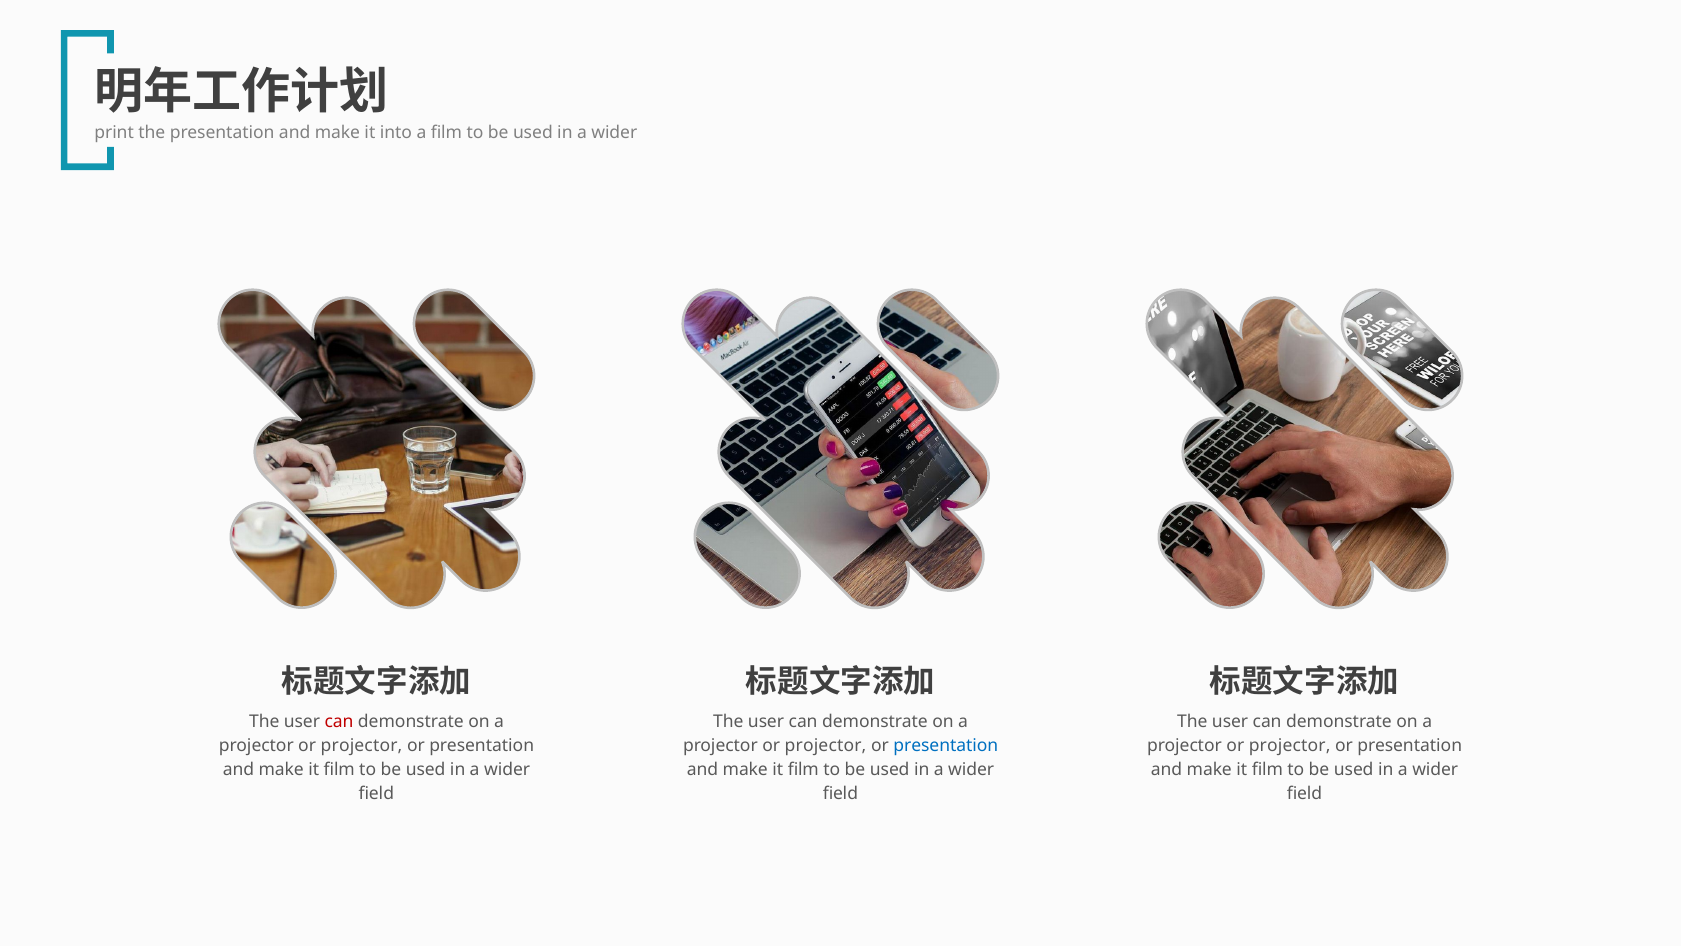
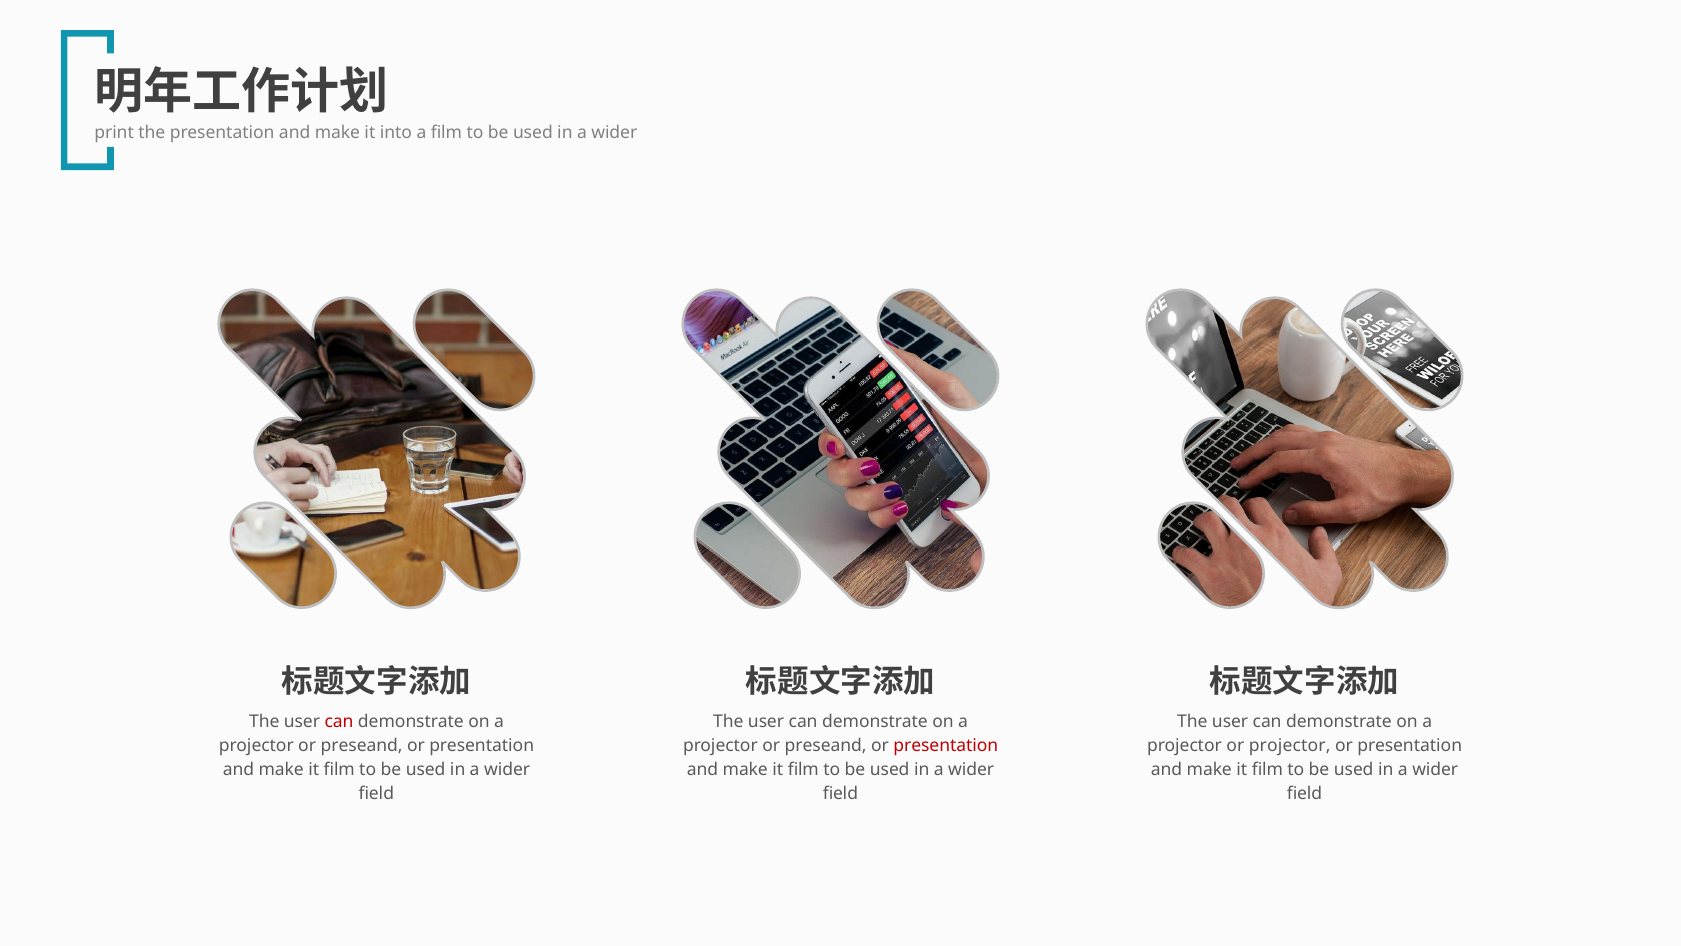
projector at (362, 746): projector -> preseand
projector at (826, 746): projector -> preseand
presentation at (946, 746) colour: blue -> red
